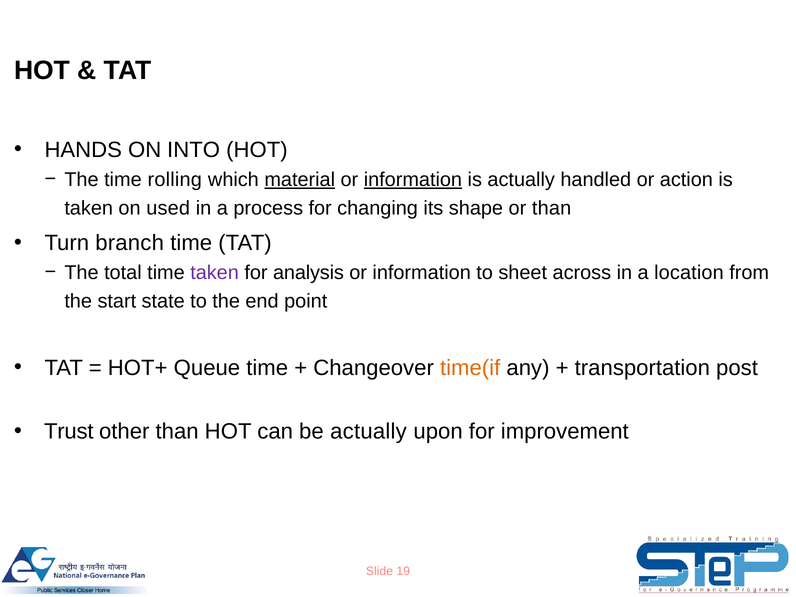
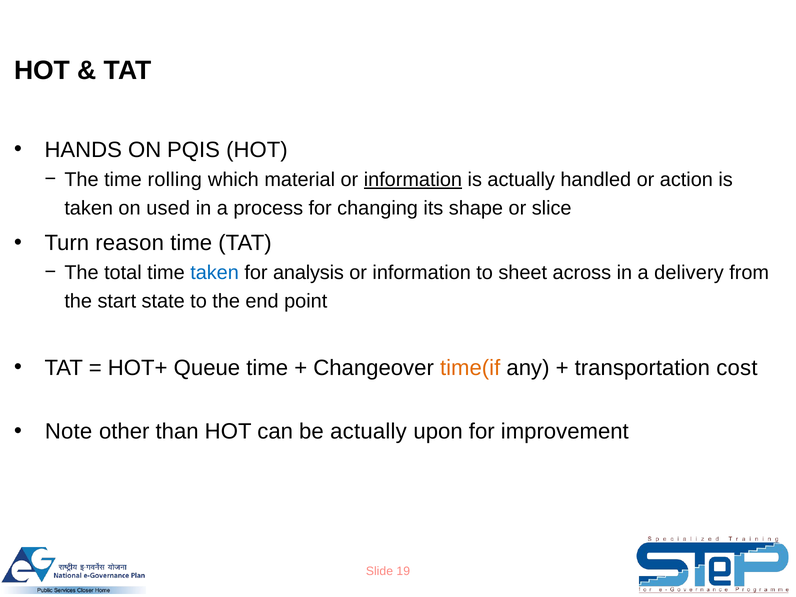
INTO: INTO -> PQIS
material underline: present -> none
or than: than -> slice
branch: branch -> reason
taken at (215, 273) colour: purple -> blue
location: location -> delivery
post: post -> cost
Trust: Trust -> Note
